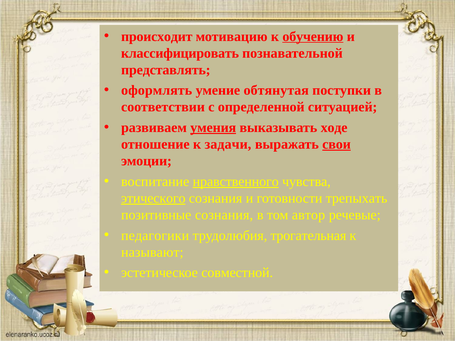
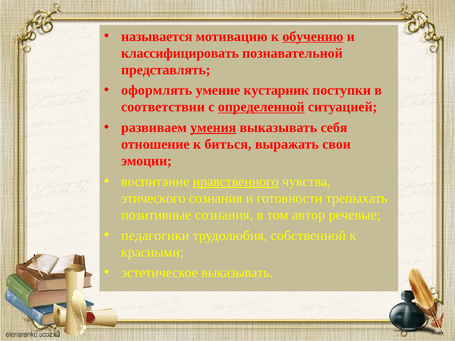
происходит: происходит -> называется
обтянутая: обтянутая -> кустарник
определенной underline: none -> present
ходе: ходе -> себя
задачи: задачи -> биться
свои underline: present -> none
этического underline: present -> none
трогательная: трогательная -> собственной
называют: называют -> красными
эстетическое совместной: совместной -> выказывать
